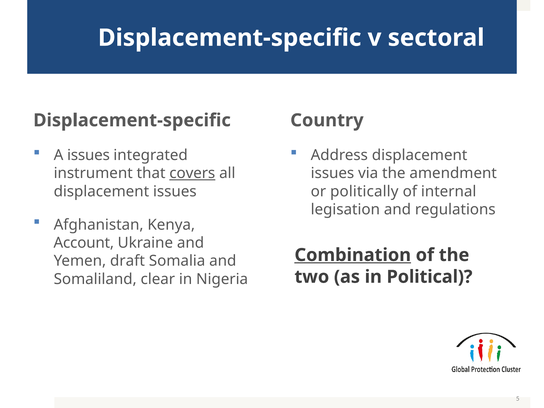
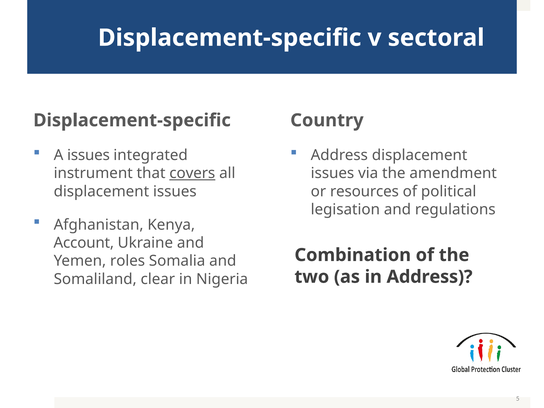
politically: politically -> resources
internal: internal -> political
Combination underline: present -> none
draft: draft -> roles
in Political: Political -> Address
